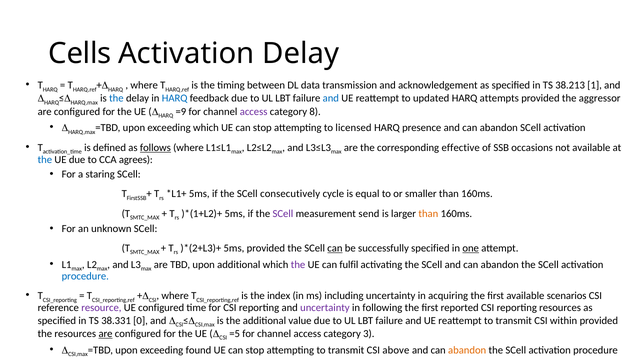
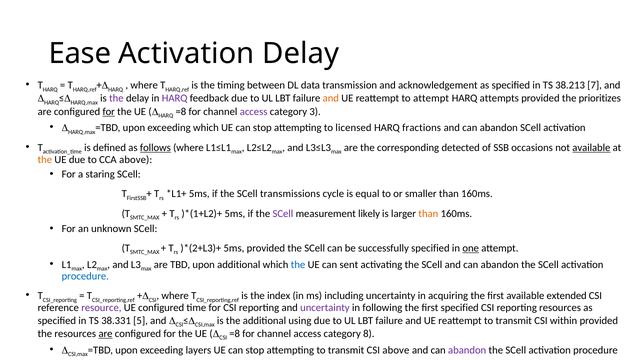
Cells: Cells -> Ease
1: 1 -> 7
the at (116, 98) colour: blue -> purple
HARQ at (175, 98) colour: blue -> purple
and at (331, 98) colour: blue -> orange
to updated: updated -> attempt
aggressor: aggressor -> prioritizes
for at (109, 112) underline: none -> present
HARQ =9: =9 -> =8
8: 8 -> 3
presence: presence -> fractions
effective: effective -> detected
available at (591, 148) underline: none -> present
the at (45, 160) colour: blue -> orange
CCA agrees: agrees -> above
consecutively: consecutively -> transmissions
send: send -> likely
can at (335, 248) underline: present -> none
the at (298, 265) colour: purple -> blue
fulfil: fulfil -> sent
scenarios: scenarios -> extended
first reported: reported -> specified
0: 0 -> 5
value: value -> using
CSI =5: =5 -> =8
3: 3 -> 8
found: found -> layers
abandon at (467, 350) colour: orange -> purple
